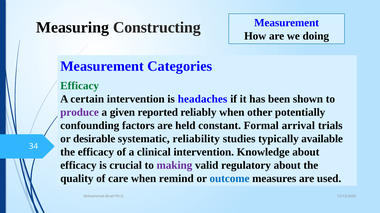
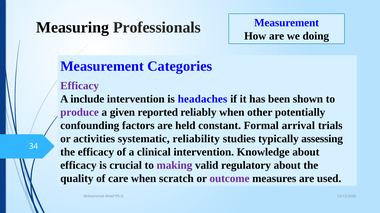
Constructing: Constructing -> Professionals
Efficacy at (80, 86) colour: green -> purple
certain: certain -> include
desirable: desirable -> activities
available: available -> assessing
remind: remind -> scratch
outcome colour: blue -> purple
